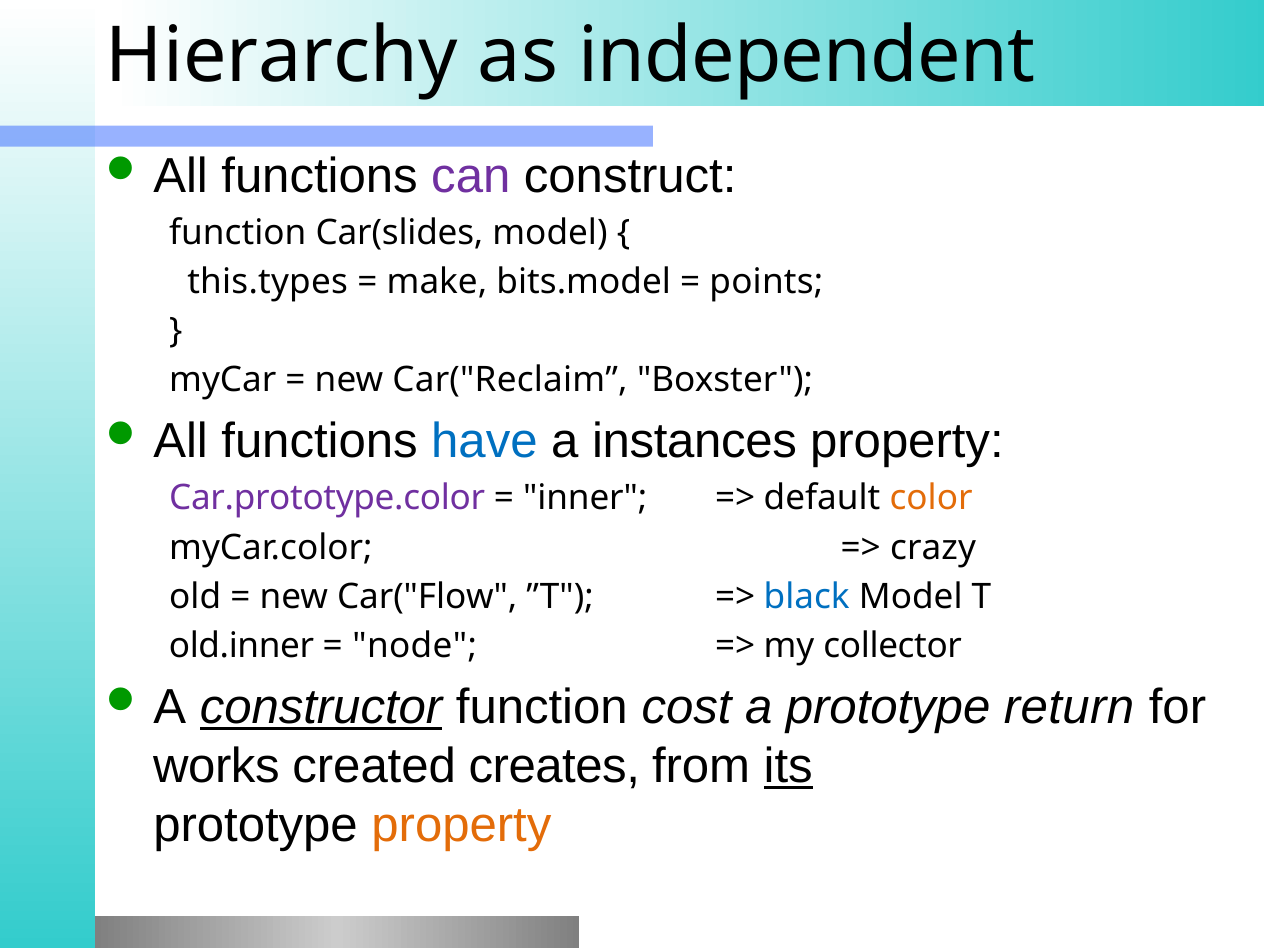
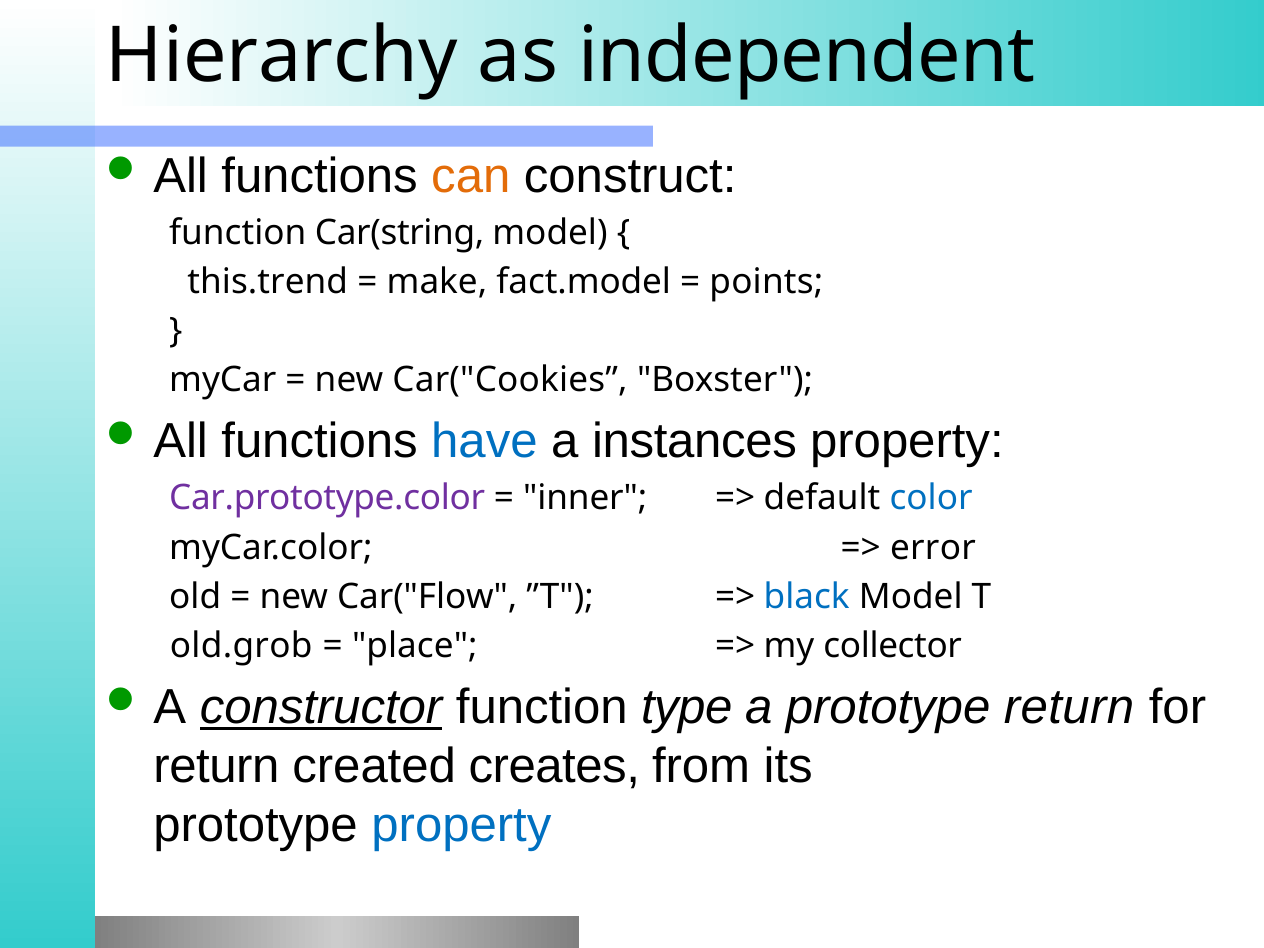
can colour: purple -> orange
Car(slides: Car(slides -> Car(string
this.types: this.types -> this.trend
bits.model: bits.model -> fact.model
Car("Reclaim: Car("Reclaim -> Car("Cookies
color colour: orange -> blue
crazy: crazy -> error
old.inner: old.inner -> old.grob
node: node -> place
cost: cost -> type
works at (216, 766): works -> return
its underline: present -> none
property at (461, 825) colour: orange -> blue
